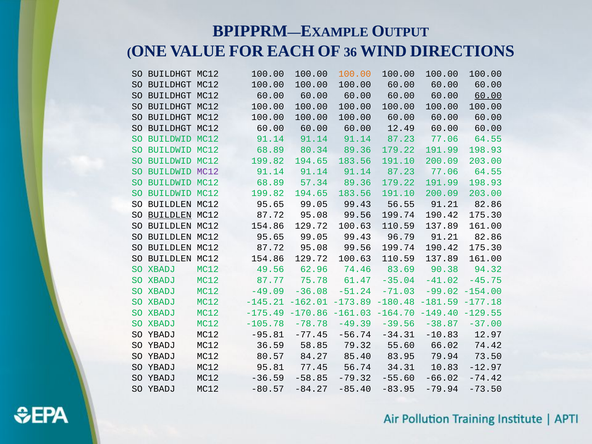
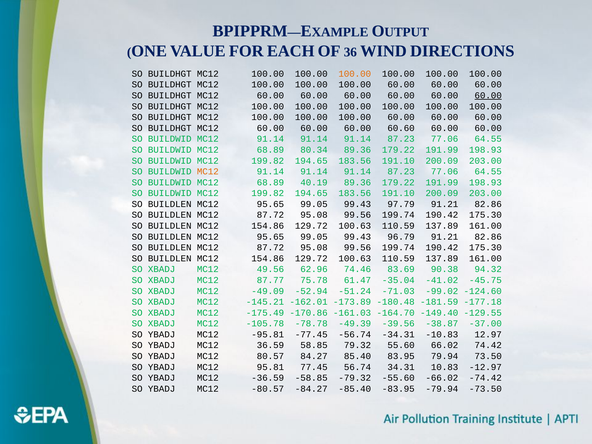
12.49: 12.49 -> 60.60
MC12 at (208, 172) colour: purple -> orange
57.34: 57.34 -> 40.19
56.55: 56.55 -> 97.79
BUILDLEN at (170, 215) underline: present -> none
-36.08: -36.08 -> -52.94
-154.00: -154.00 -> -124.60
